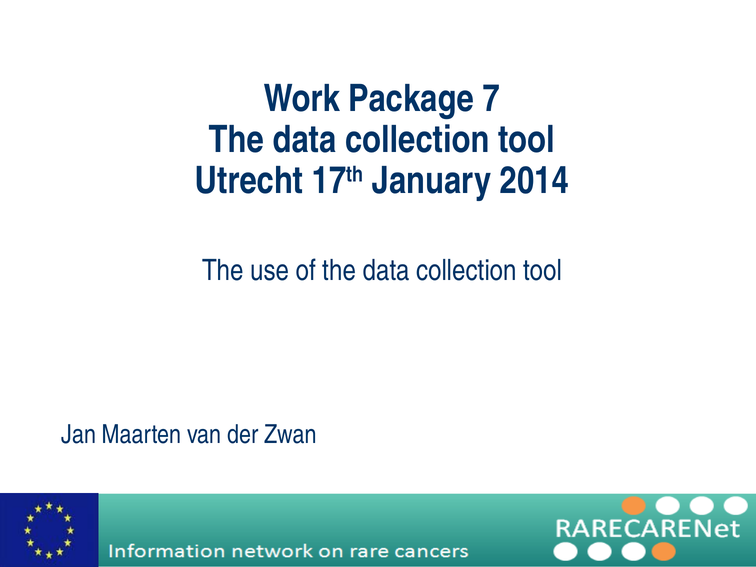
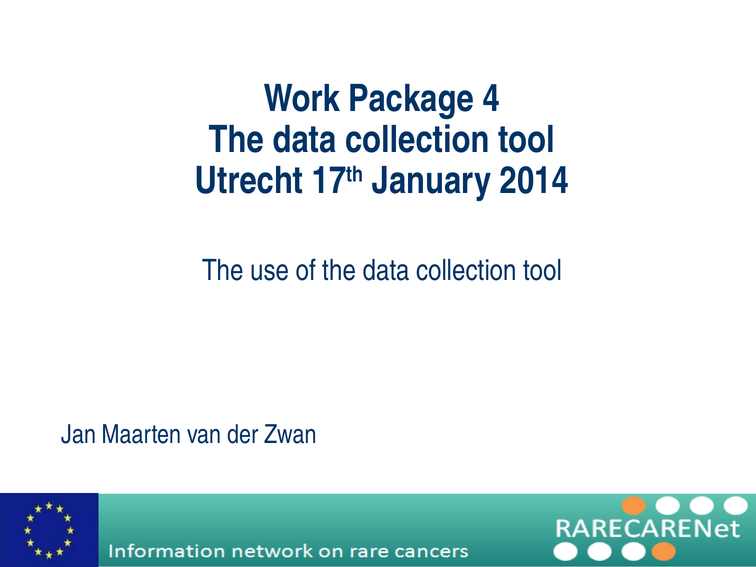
7: 7 -> 4
